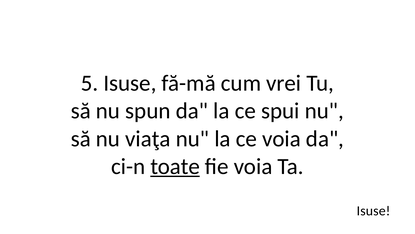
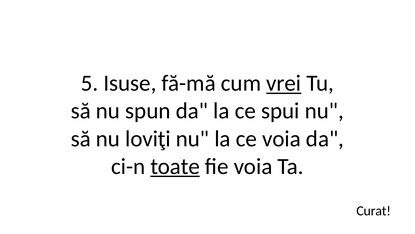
vrei underline: none -> present
viaţa: viaţa -> loviţi
Isuse at (373, 210): Isuse -> Curat
